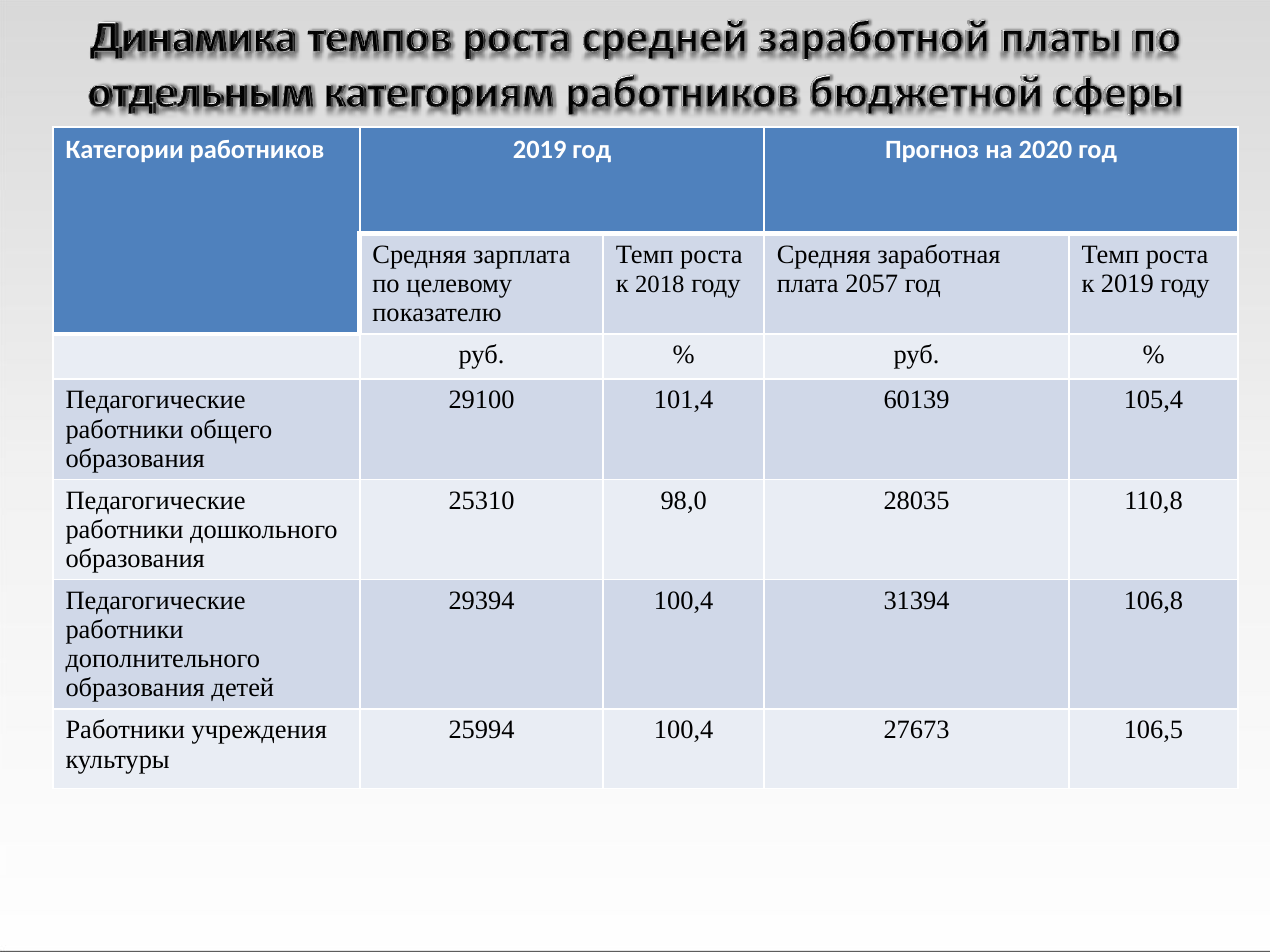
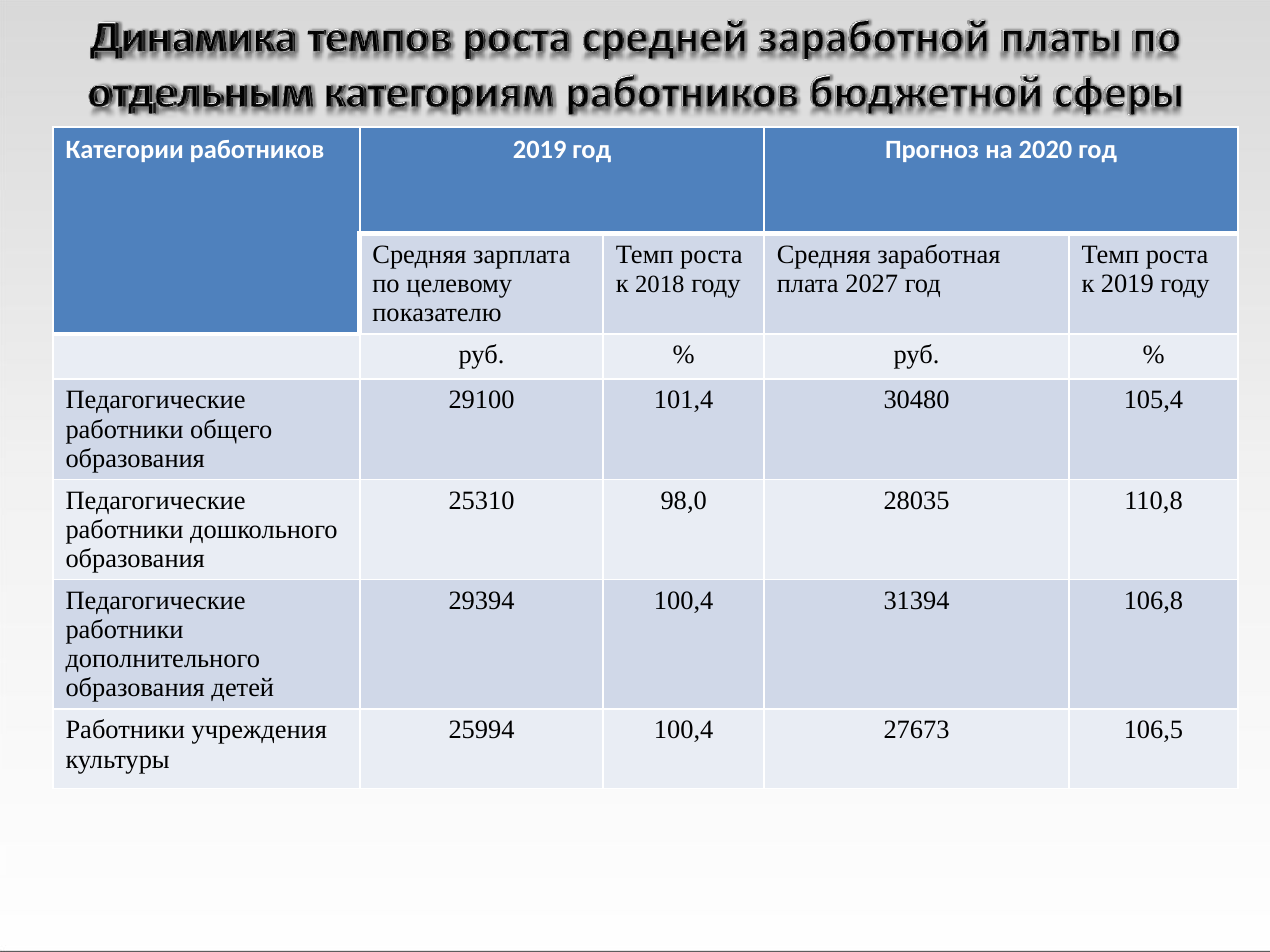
2057: 2057 -> 2027
60139: 60139 -> 30480
